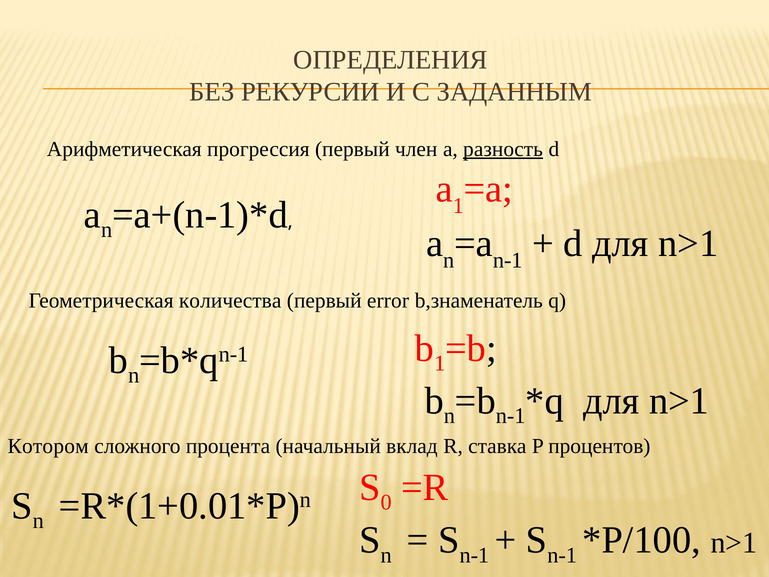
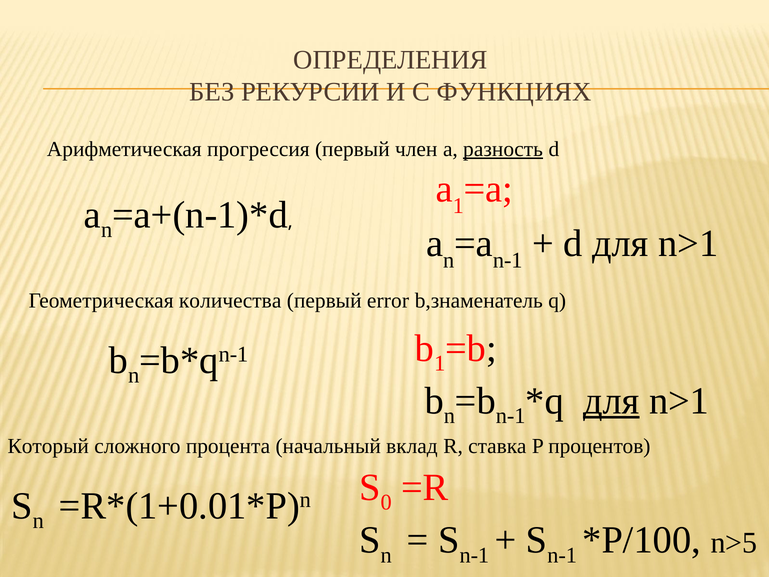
ЗАДАННЫМ: ЗАДАННЫМ -> ФУНКЦИЯХ
для at (611, 401) underline: none -> present
Котором: Котором -> Который
n>1 at (734, 543): n>1 -> n>5
